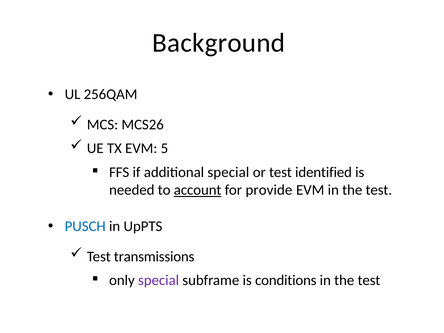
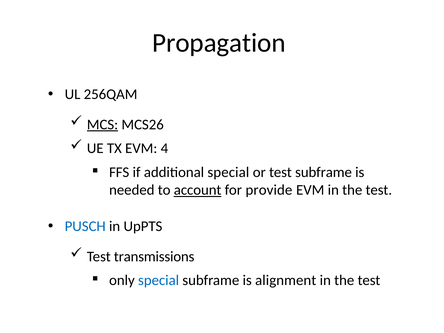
Background: Background -> Propagation
MCS underline: none -> present
5: 5 -> 4
test identified: identified -> subframe
special at (159, 280) colour: purple -> blue
conditions: conditions -> alignment
